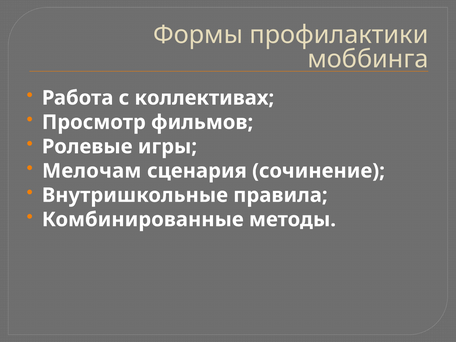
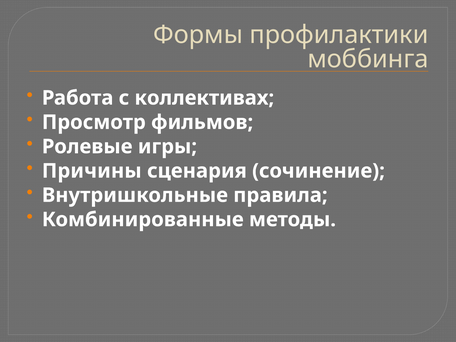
Мелочам: Мелочам -> Причины
